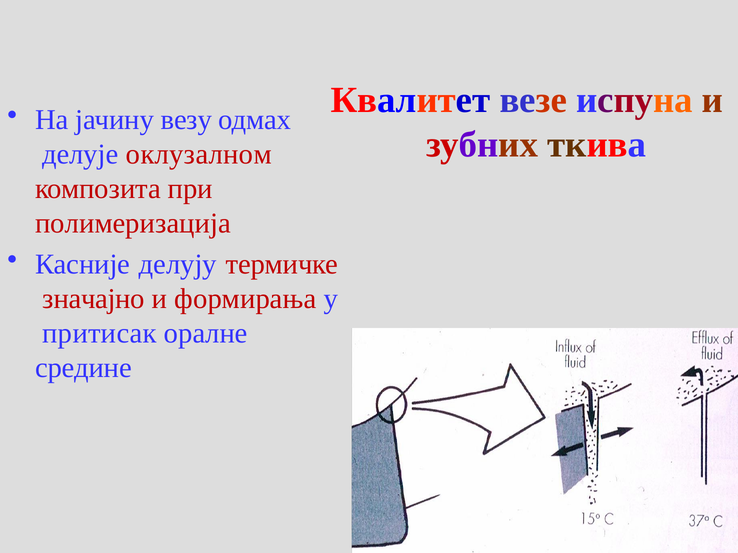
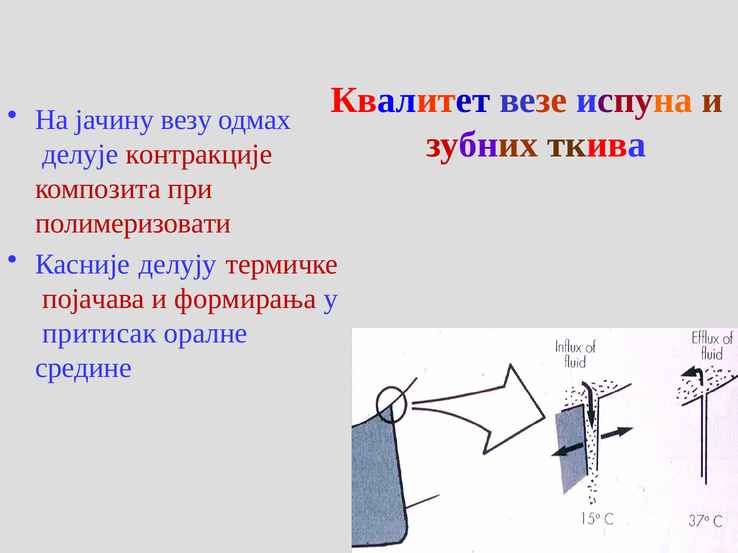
оклузалном: оклузалном -> контракције
полимеризација: полимеризација -> полимеризовати
значајно: значајно -> појачава
